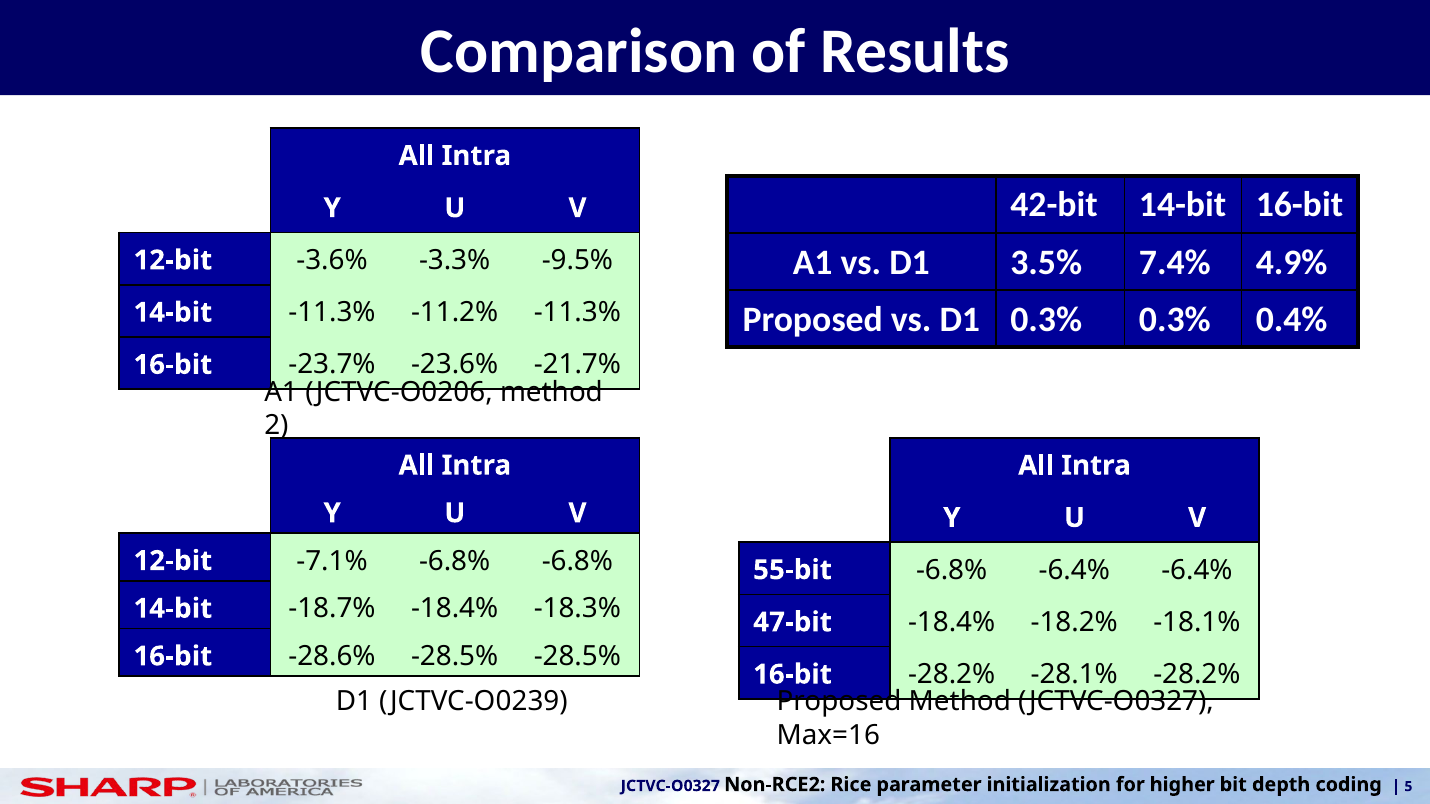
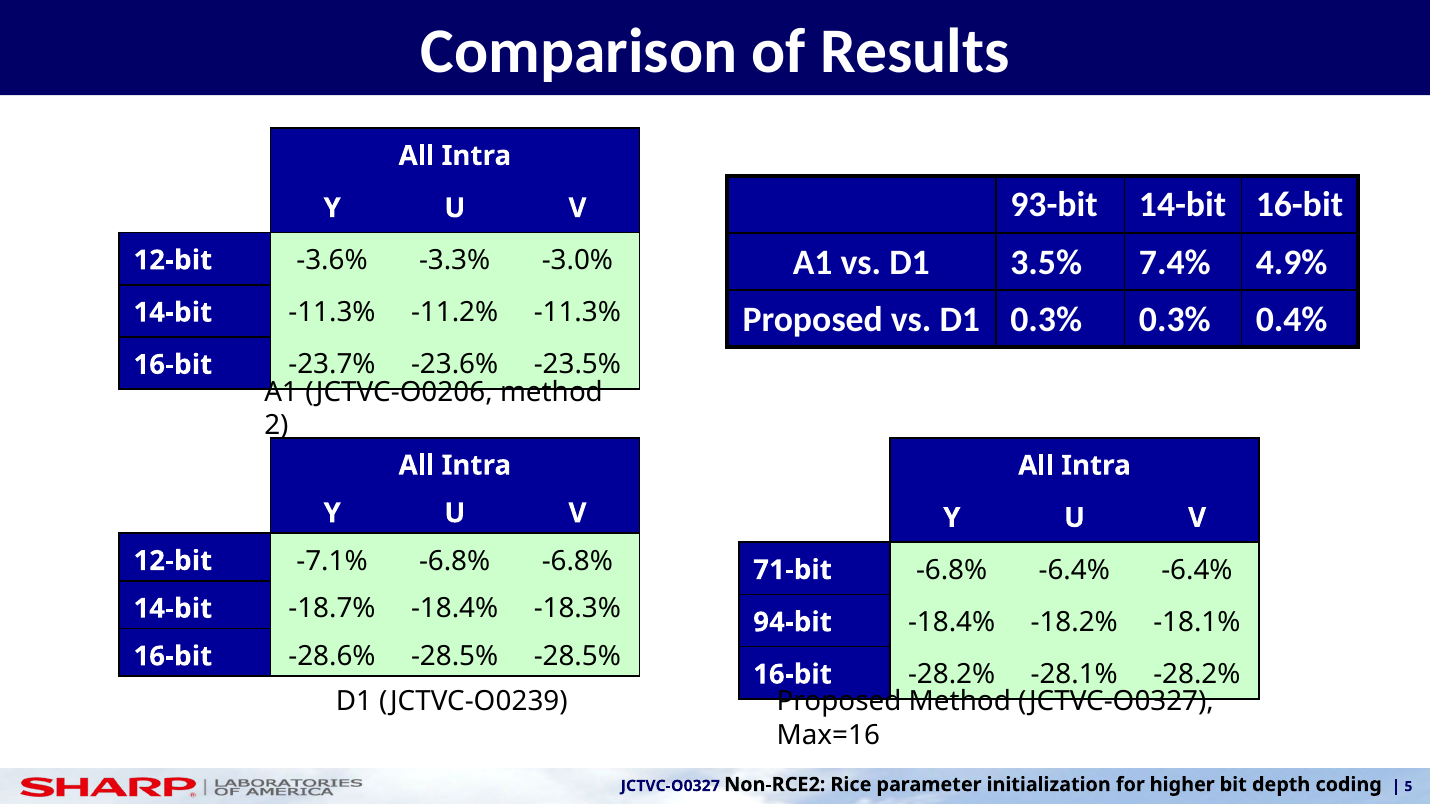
42-bit: 42-bit -> 93-bit
-9.5%: -9.5% -> -3.0%
-21.7%: -21.7% -> -23.5%
55-bit: 55-bit -> 71-bit
47-bit: 47-bit -> 94-bit
